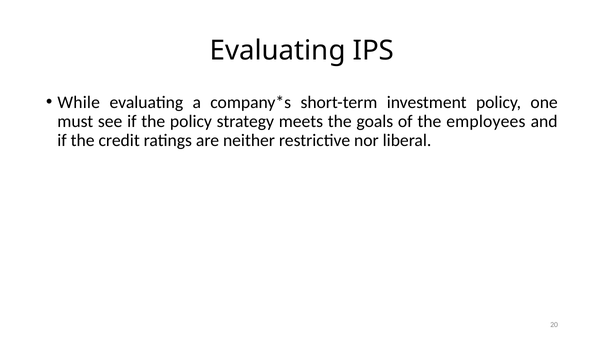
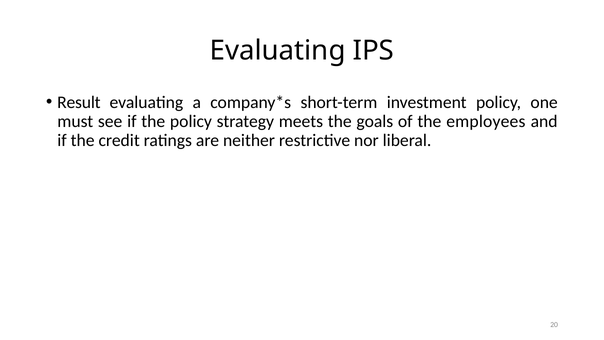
While: While -> Result
